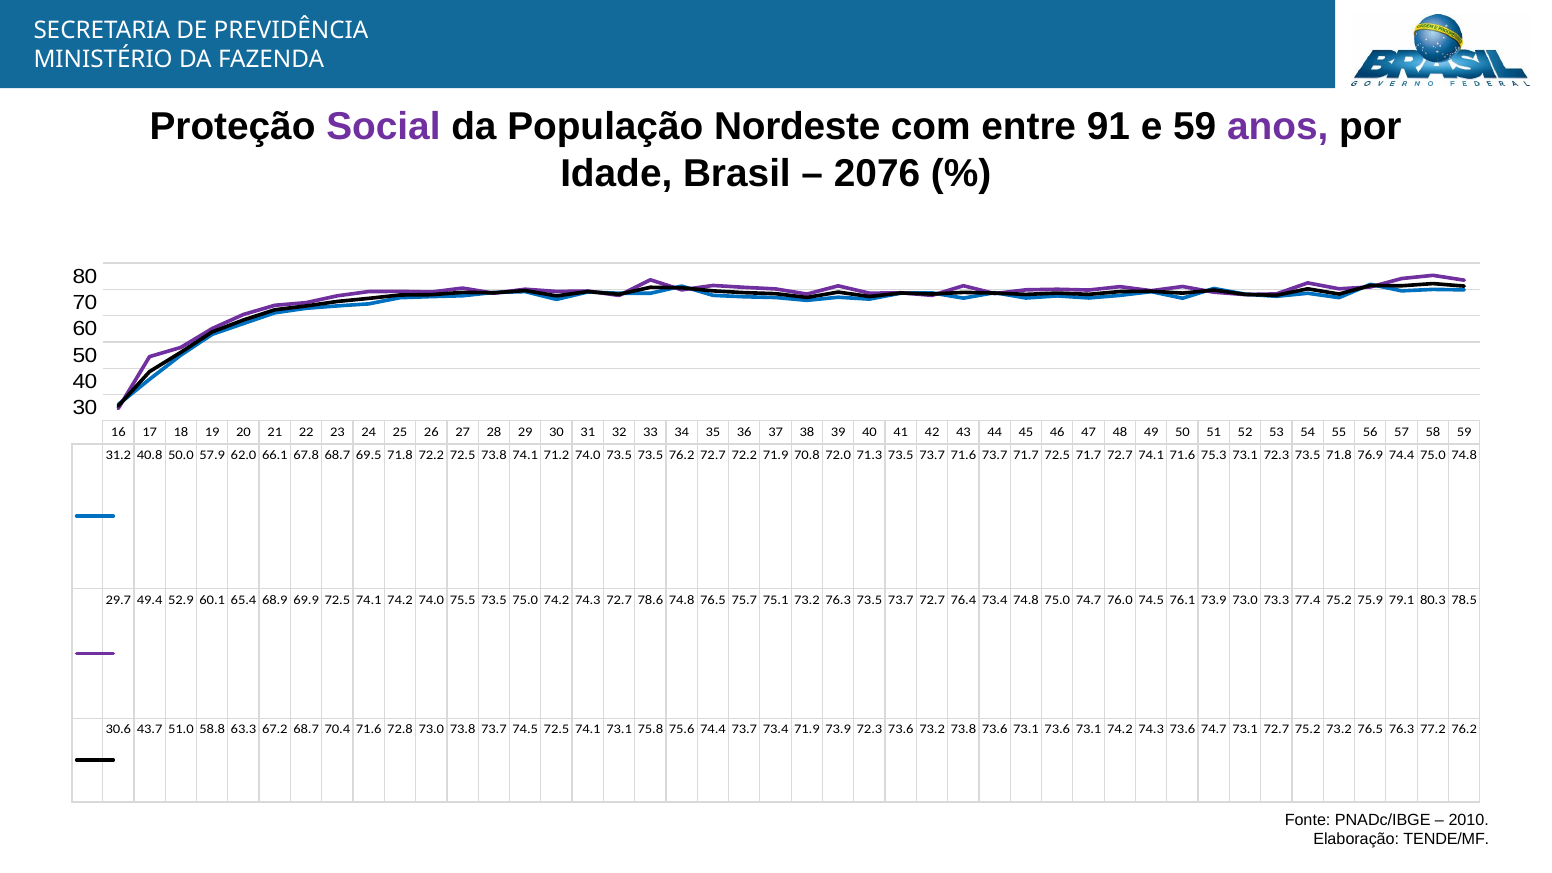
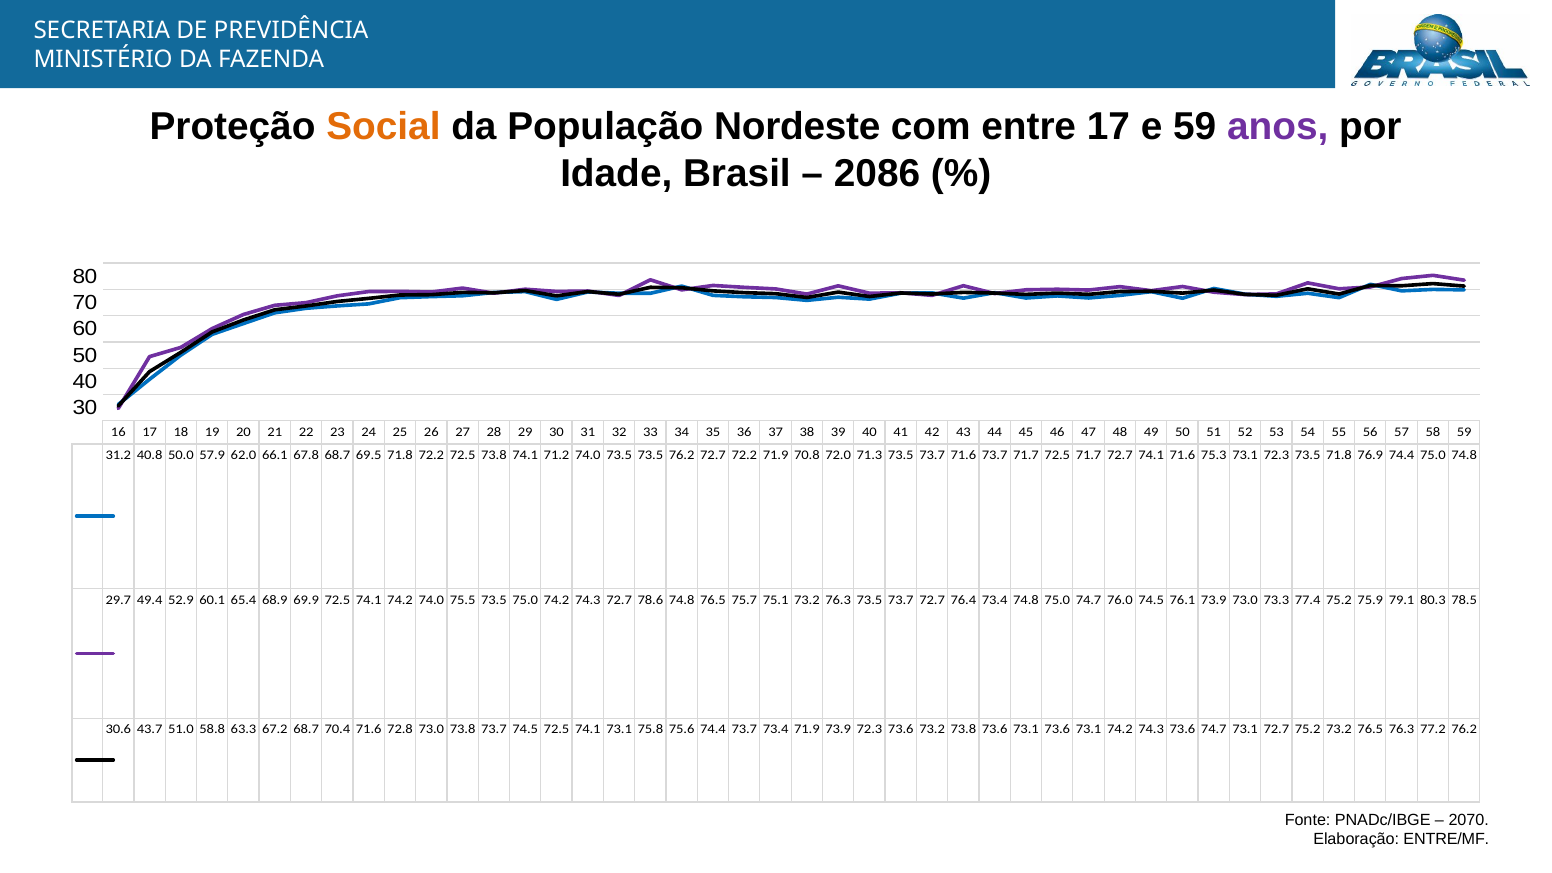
Social colour: purple -> orange
entre 91: 91 -> 17
2076: 2076 -> 2086
2010: 2010 -> 2070
TENDE/MF: TENDE/MF -> ENTRE/MF
